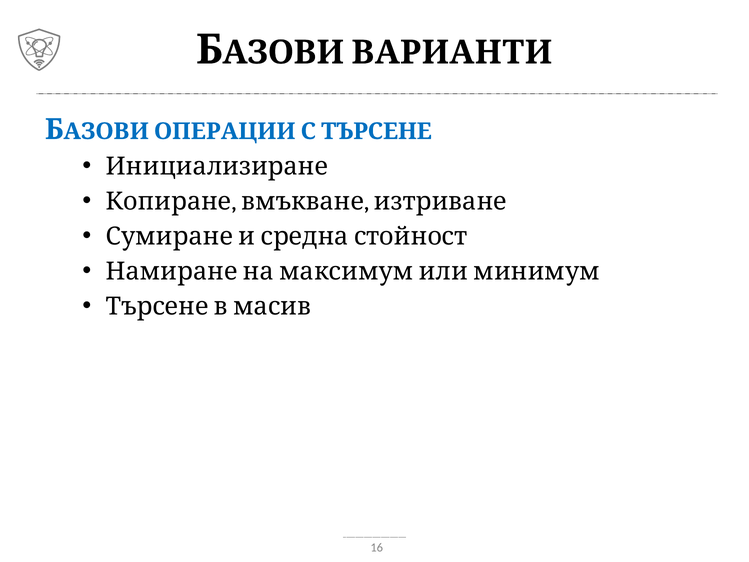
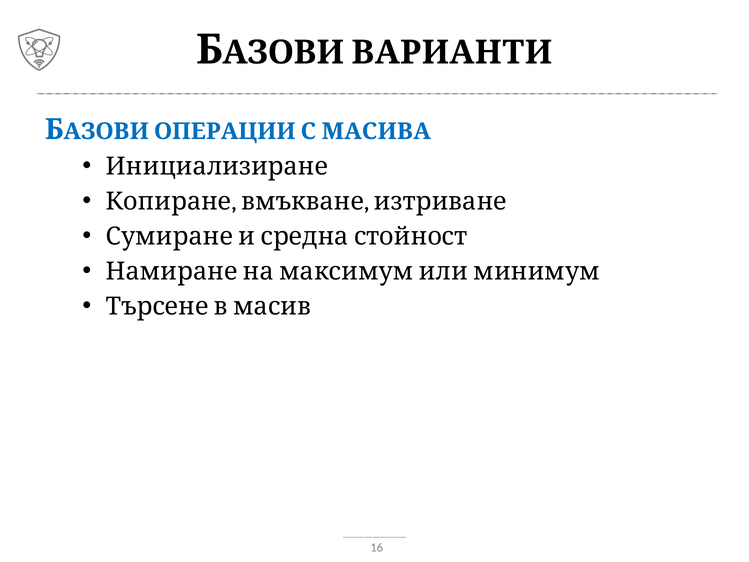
ТЪРСЕНЕ: ТЪРСЕНЕ -> МАСИВА
